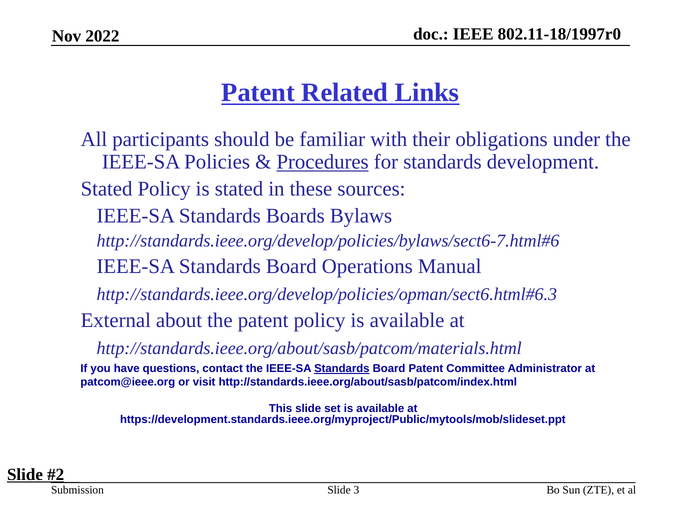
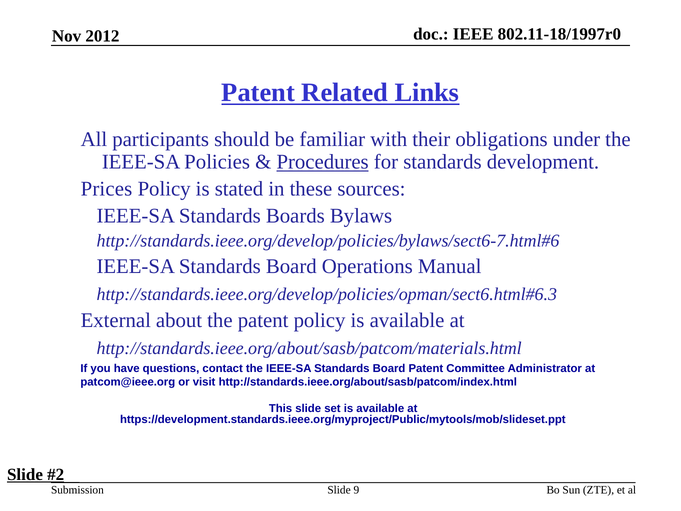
2022: 2022 -> 2012
Stated at (107, 189): Stated -> Prices
Standards at (342, 368) underline: present -> none
3: 3 -> 9
